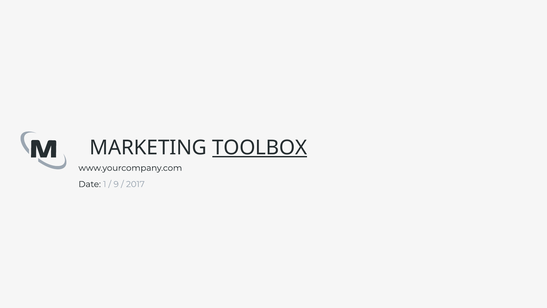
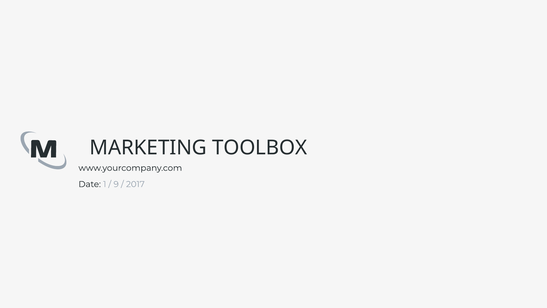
TOOLBOX underline: present -> none
